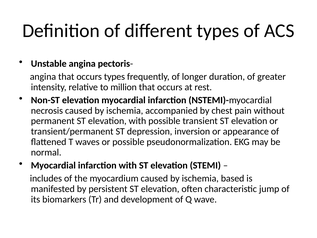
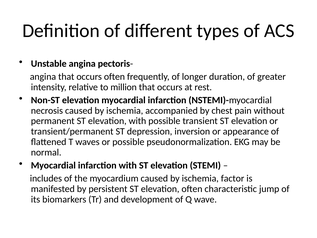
occurs types: types -> often
based: based -> factor
